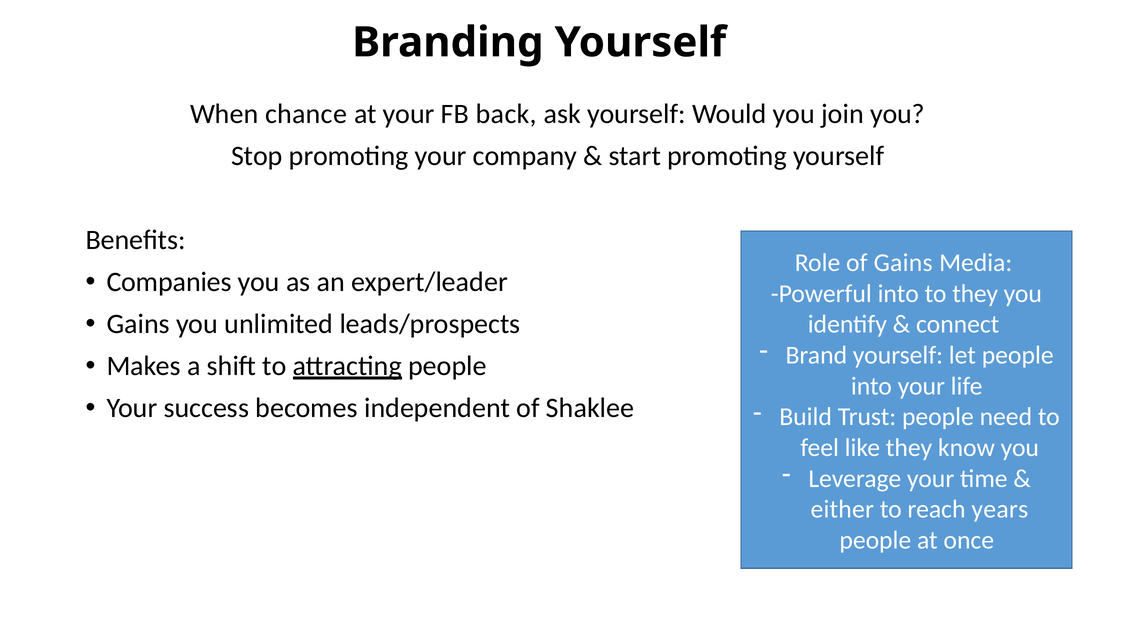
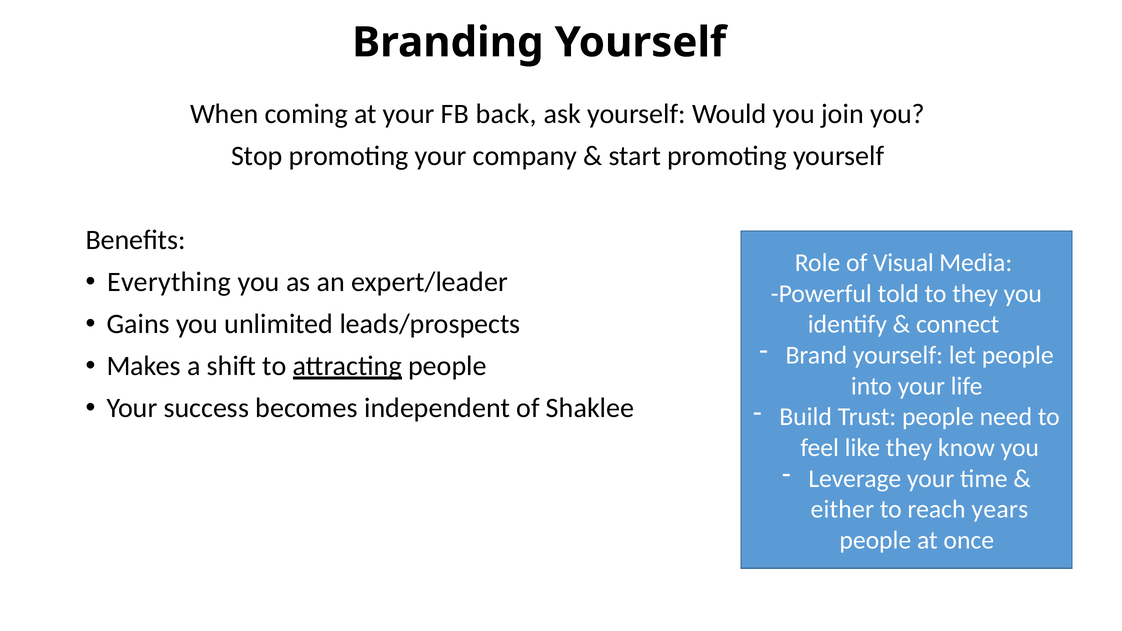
chance: chance -> coming
of Gains: Gains -> Visual
Companies: Companies -> Everything
Powerful into: into -> told
